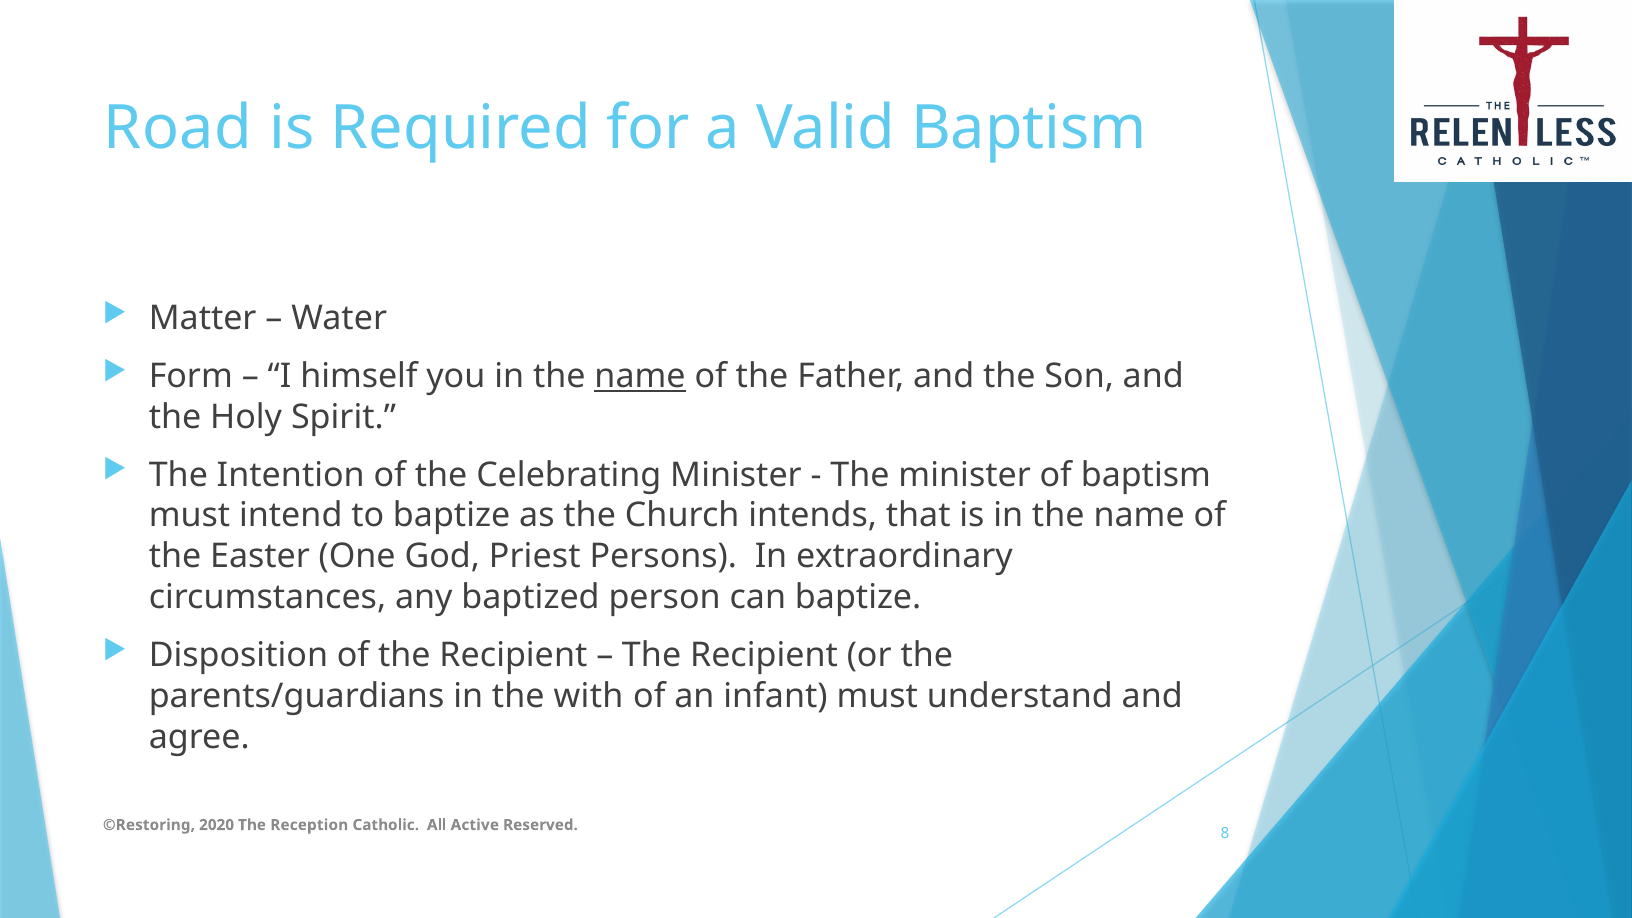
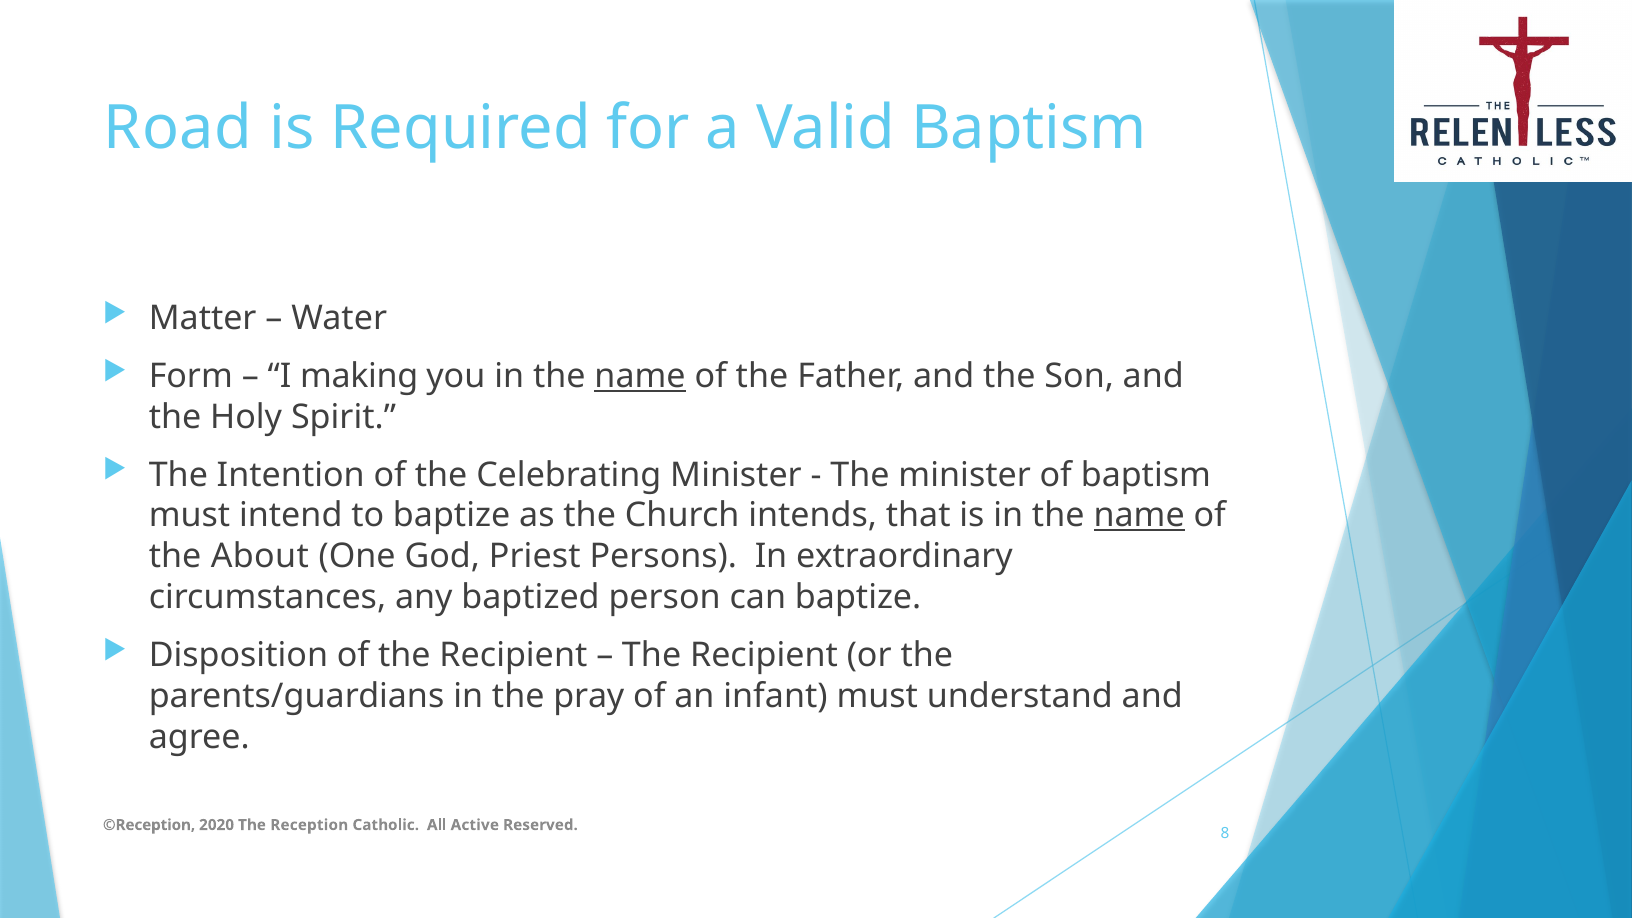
himself: himself -> making
name at (1139, 516) underline: none -> present
Easter: Easter -> About
with: with -> pray
©Restoring: ©Restoring -> ©Reception
